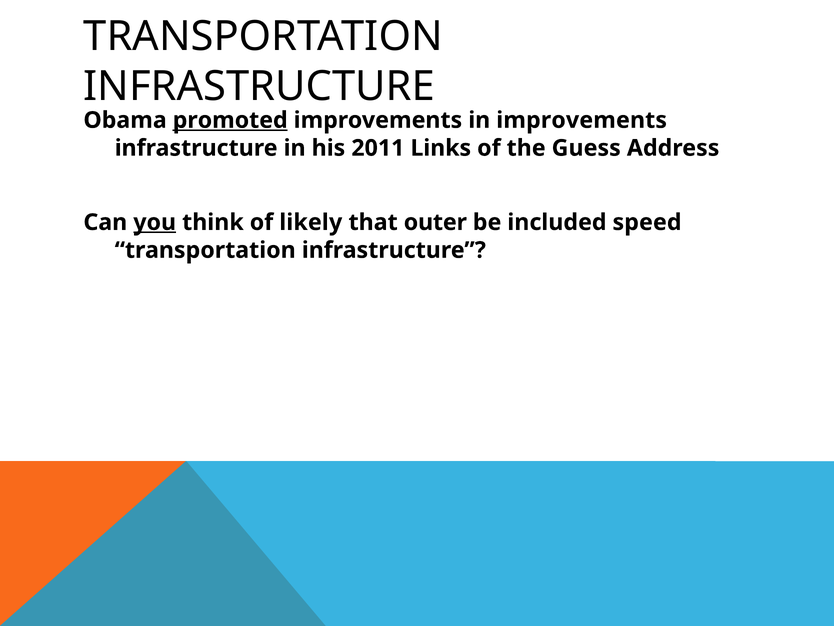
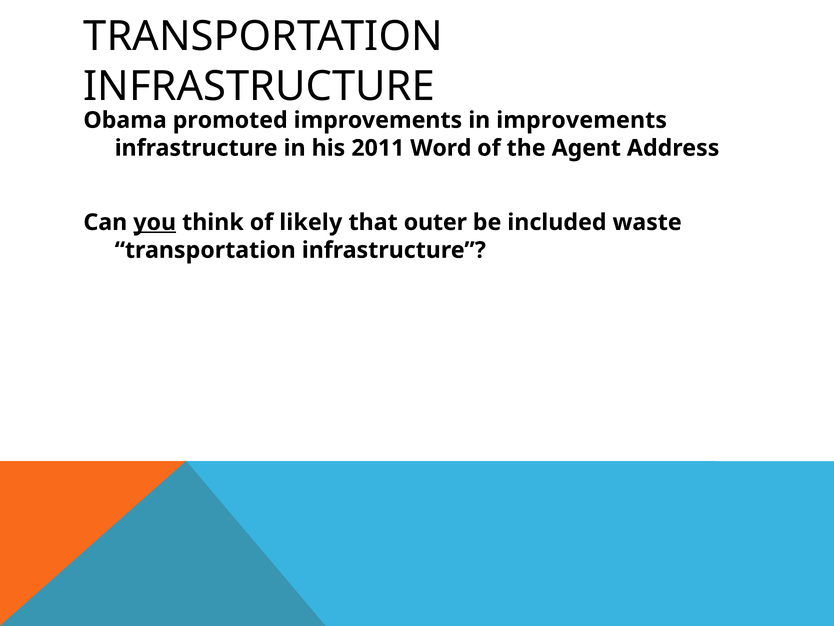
promoted underline: present -> none
Links: Links -> Word
Guess: Guess -> Agent
speed: speed -> waste
